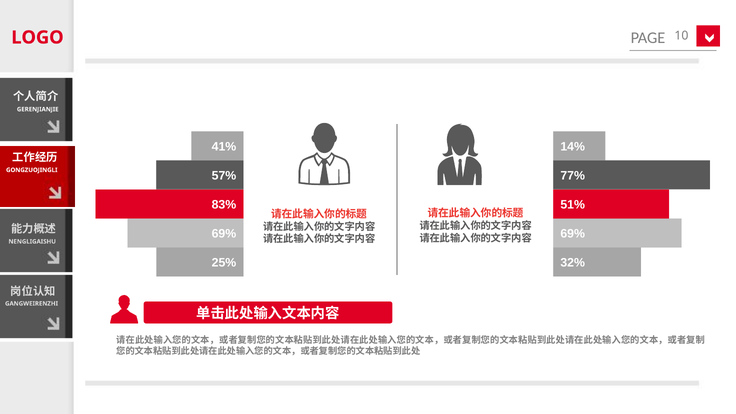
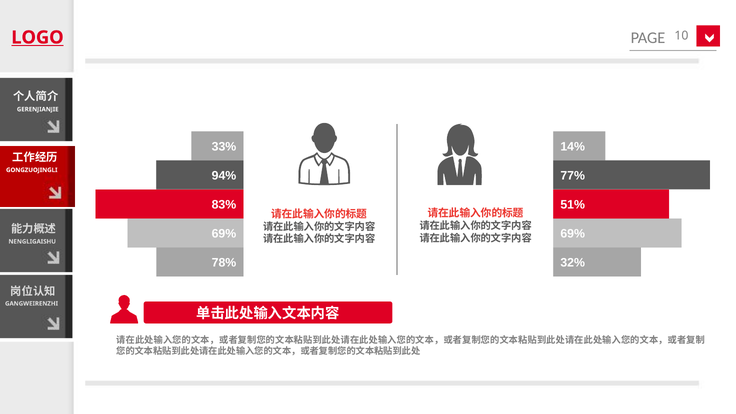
LOGO underline: none -> present
41%: 41% -> 33%
57%: 57% -> 94%
25%: 25% -> 78%
